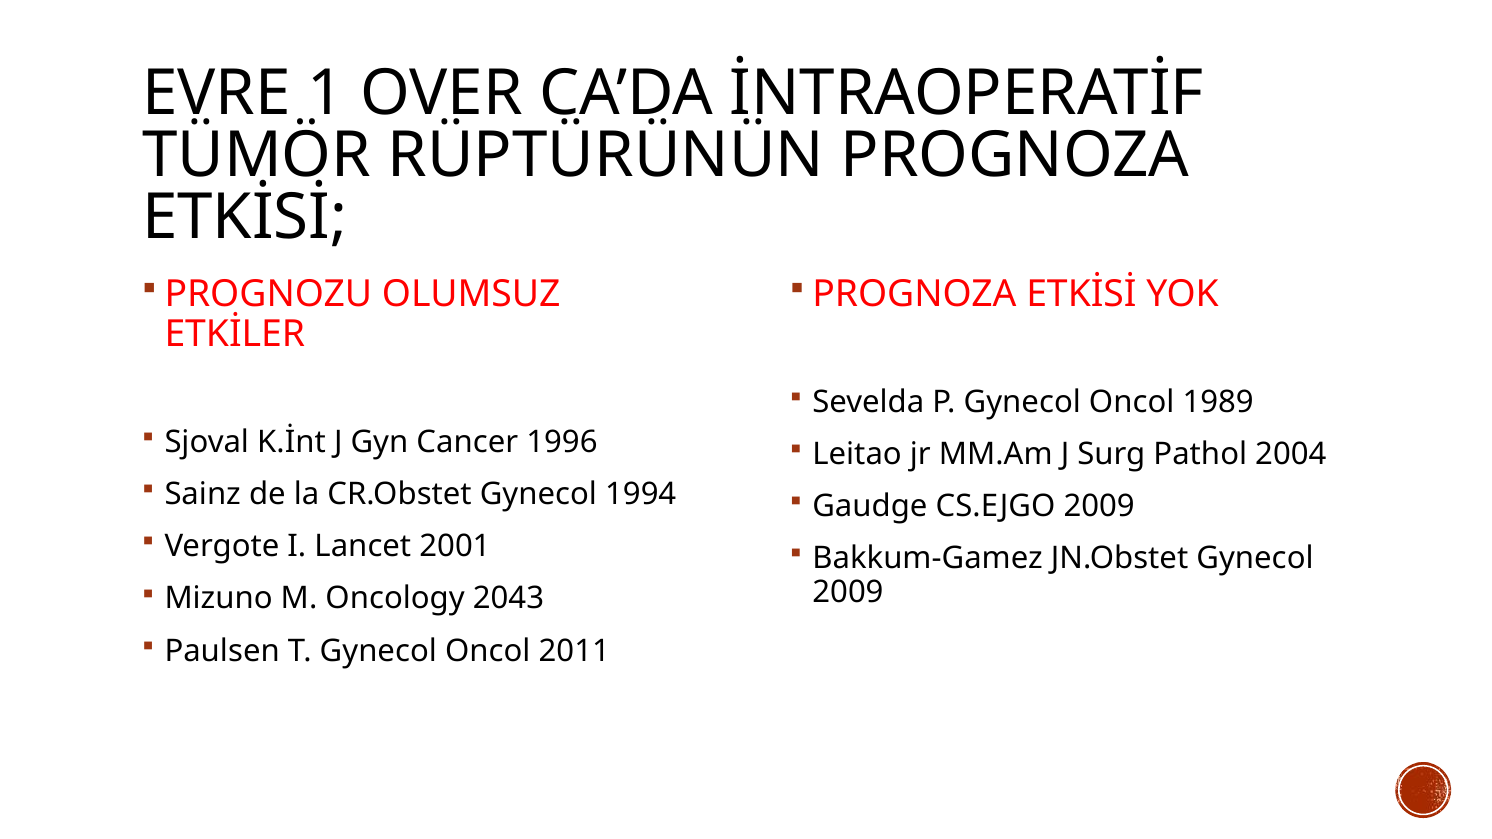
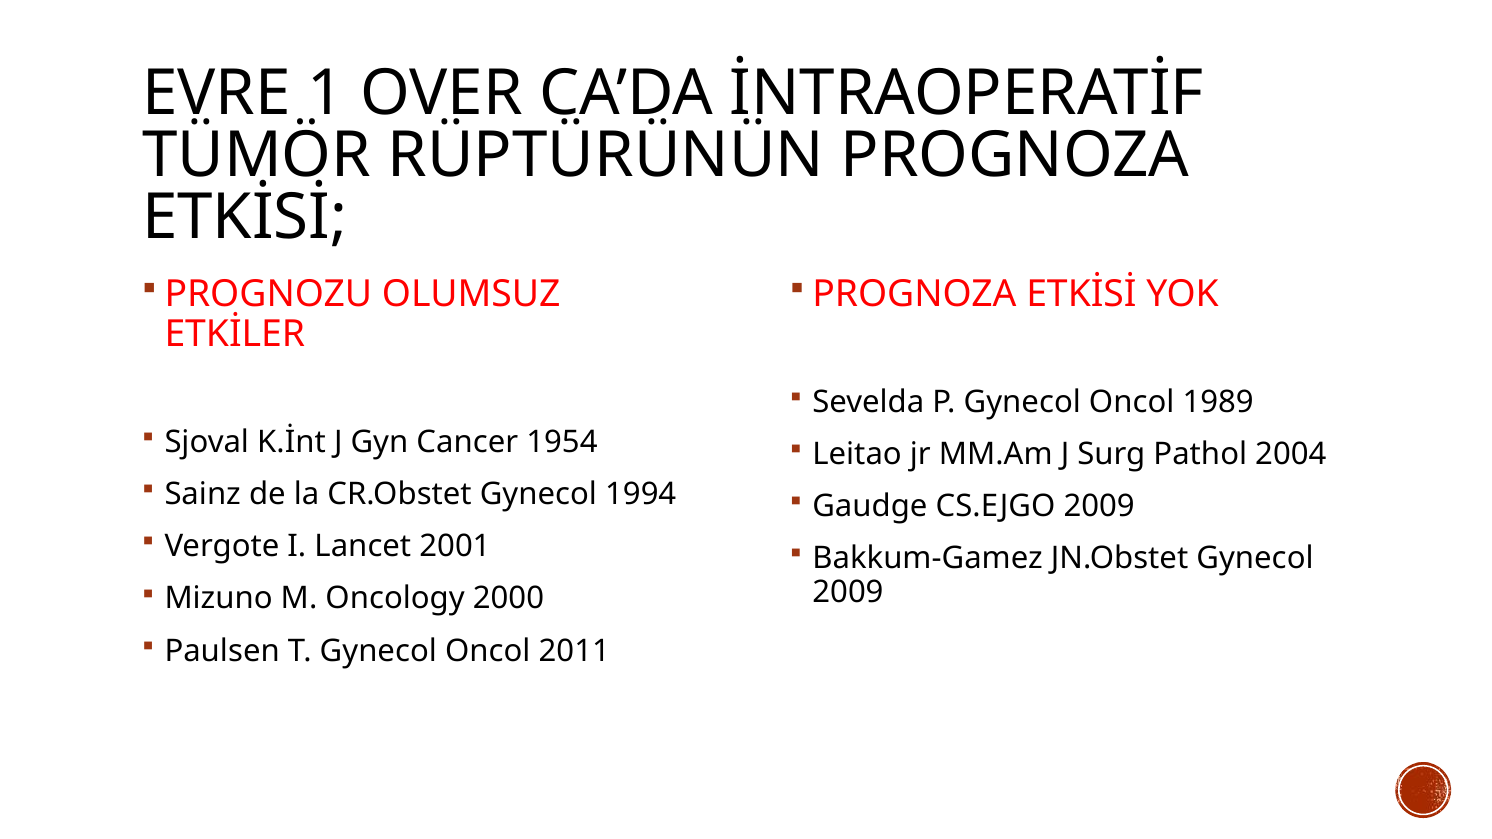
1996: 1996 -> 1954
2043: 2043 -> 2000
